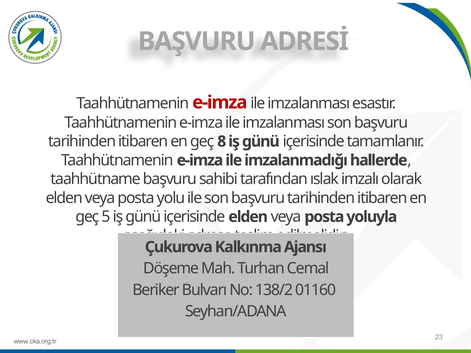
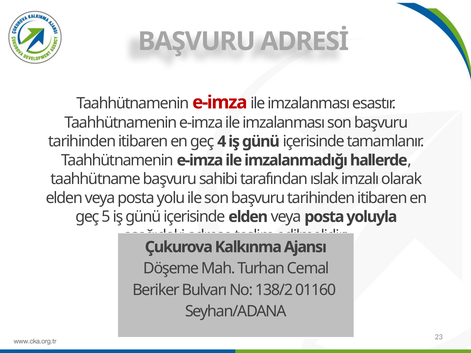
8: 8 -> 4
